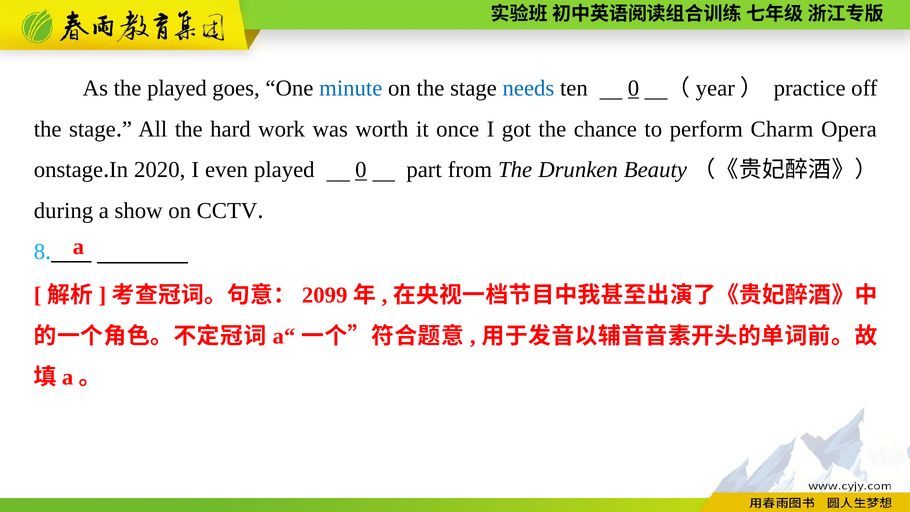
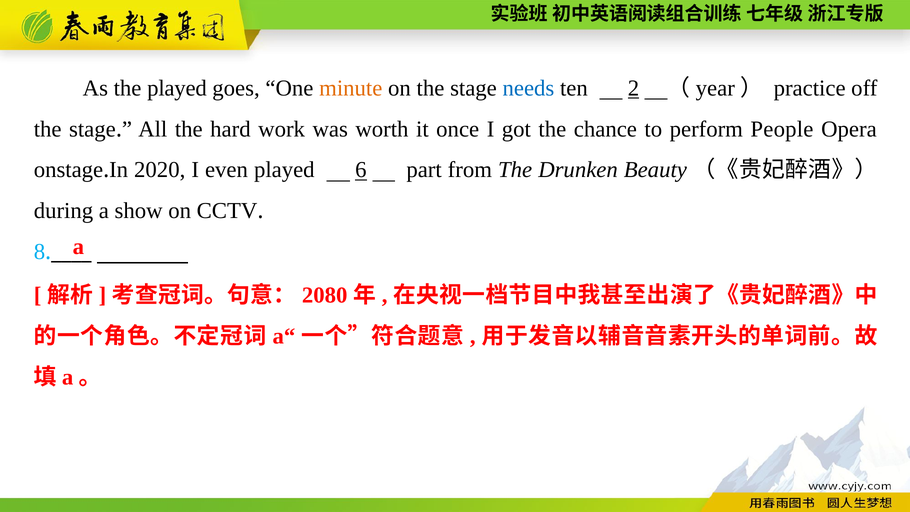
minute colour: blue -> orange
ten 0: 0 -> 2
Charm: Charm -> People
played 0: 0 -> 6
2099: 2099 -> 2080
